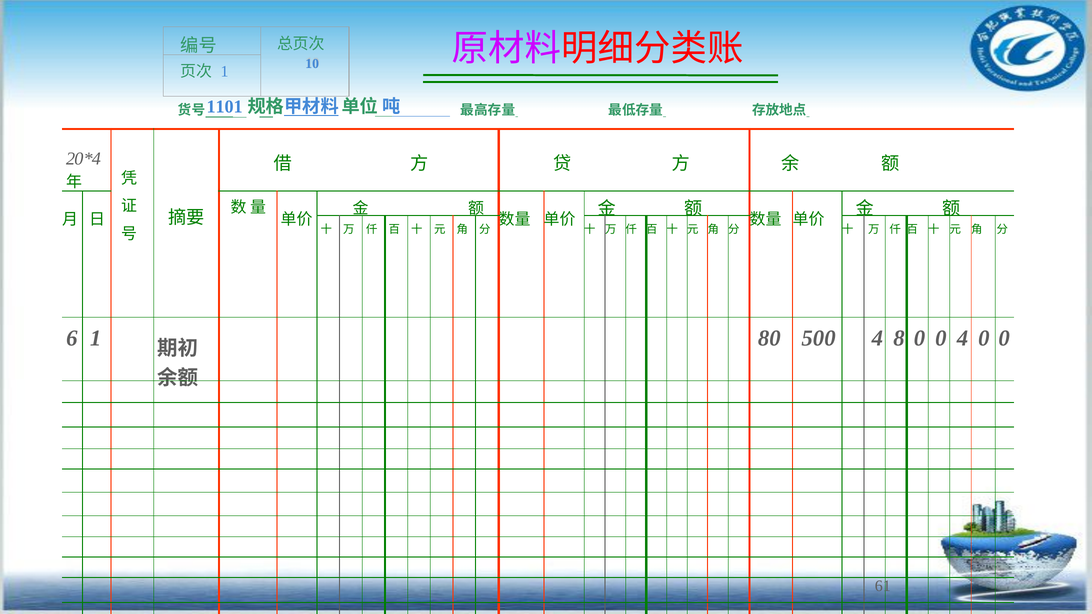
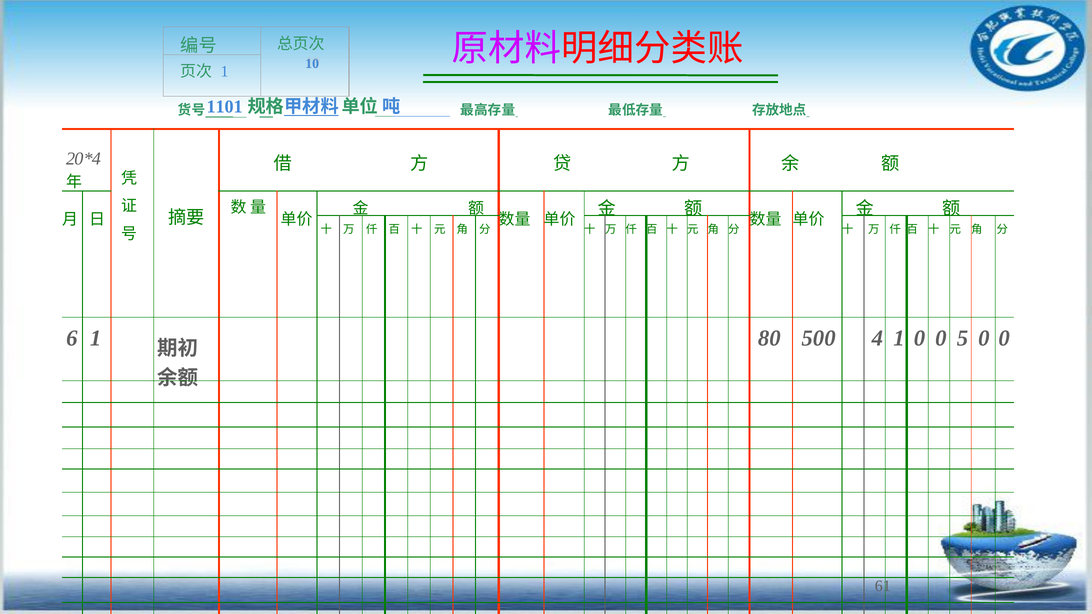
4 8: 8 -> 1
0 4: 4 -> 5
